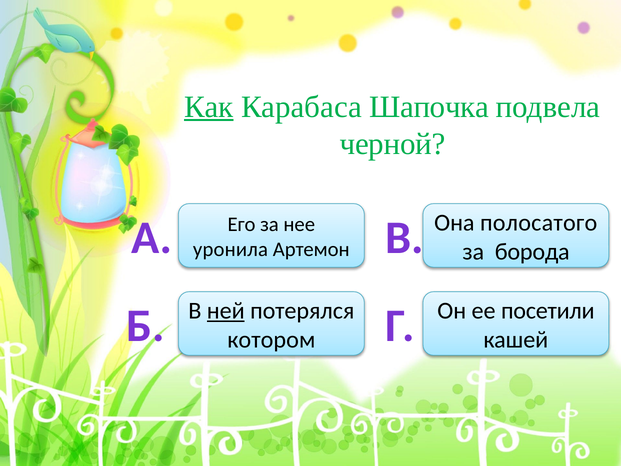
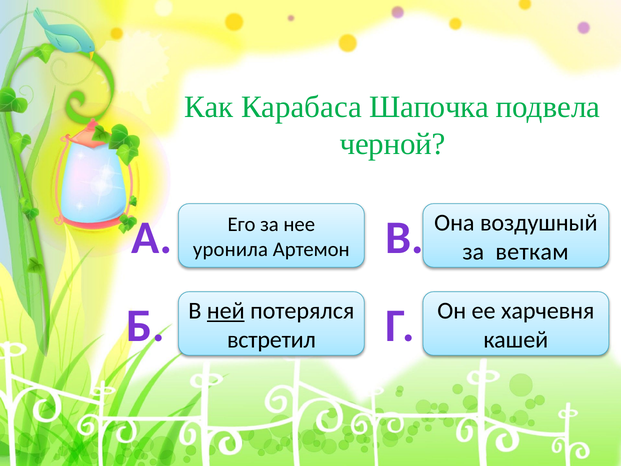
Как underline: present -> none
полосатого: полосатого -> воздушный
борода: борода -> веткам
посетили: посетили -> харчевня
котором: котором -> встретил
